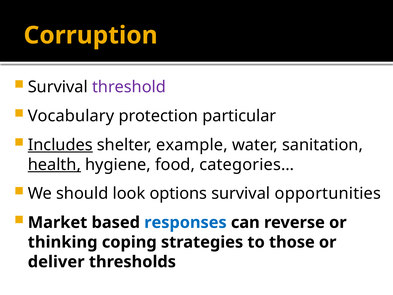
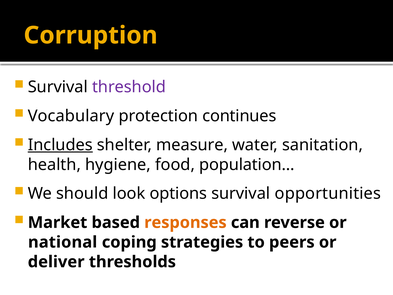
particular: particular -> continues
example: example -> measure
health underline: present -> none
categories…: categories… -> population…
responses colour: blue -> orange
thinking: thinking -> national
those: those -> peers
